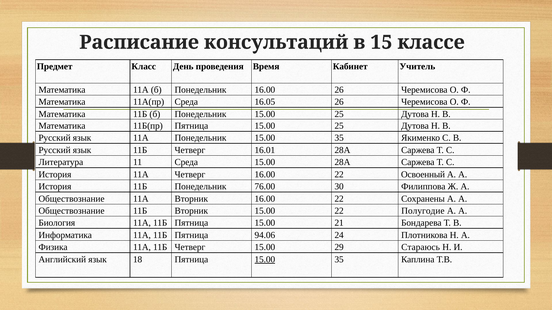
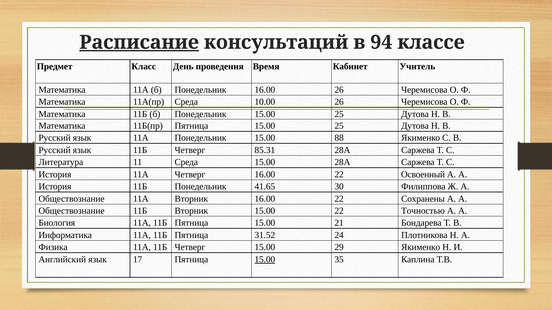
Расписание underline: none -> present
15: 15 -> 94
16.05: 16.05 -> 10.00
Понедельник 15.00 35: 35 -> 88
16.01: 16.01 -> 85.31
76.00: 76.00 -> 41.65
Полугодие: Полугодие -> Точностью
94.06: 94.06 -> 31.52
29 Стараюсь: Стараюсь -> Якименко
18: 18 -> 17
